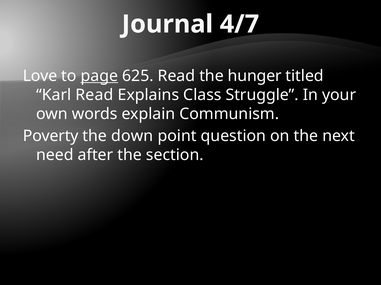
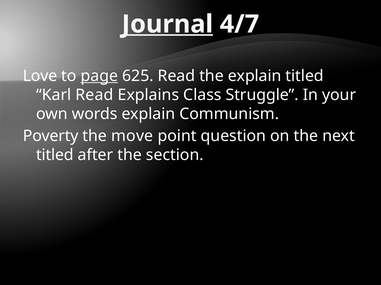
Journal underline: none -> present
the hunger: hunger -> explain
down: down -> move
need at (55, 155): need -> titled
